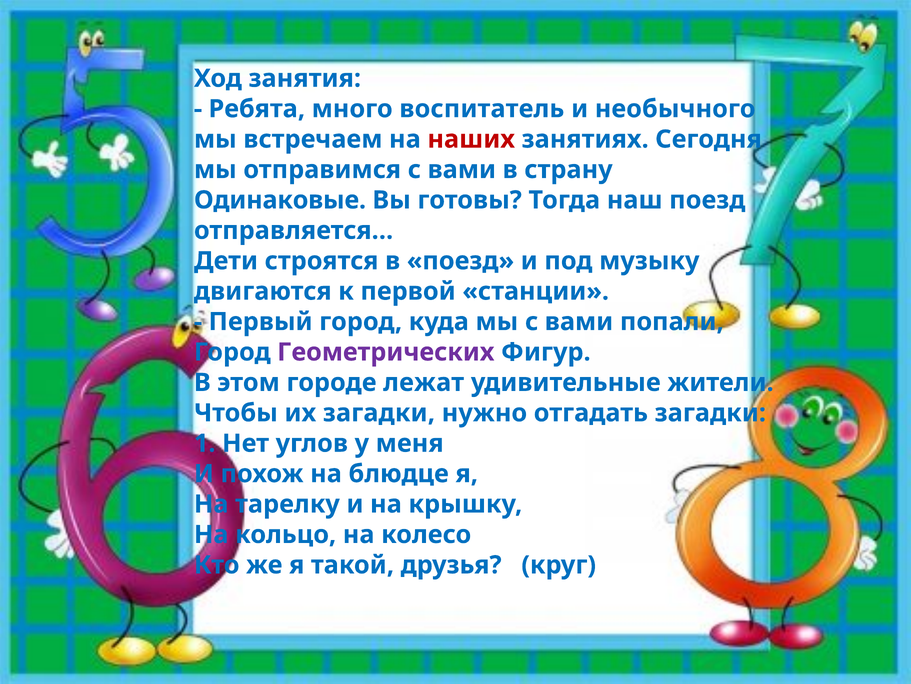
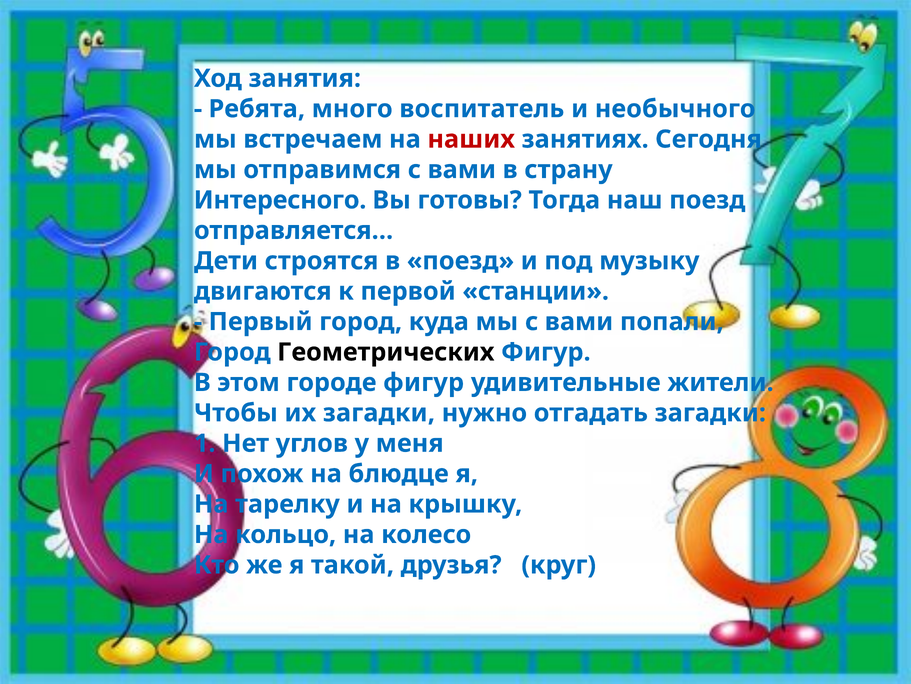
Одинаковые: Одинаковые -> Интересного
Геометрических colour: purple -> black
городе лежат: лежат -> фигур
